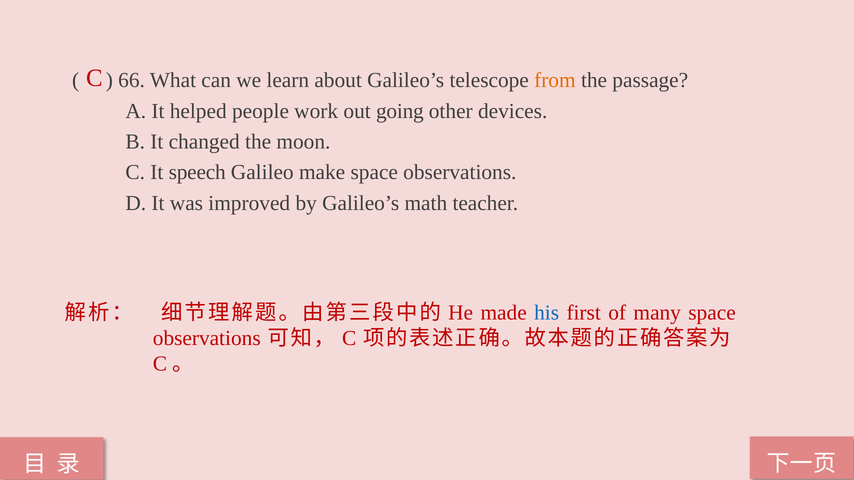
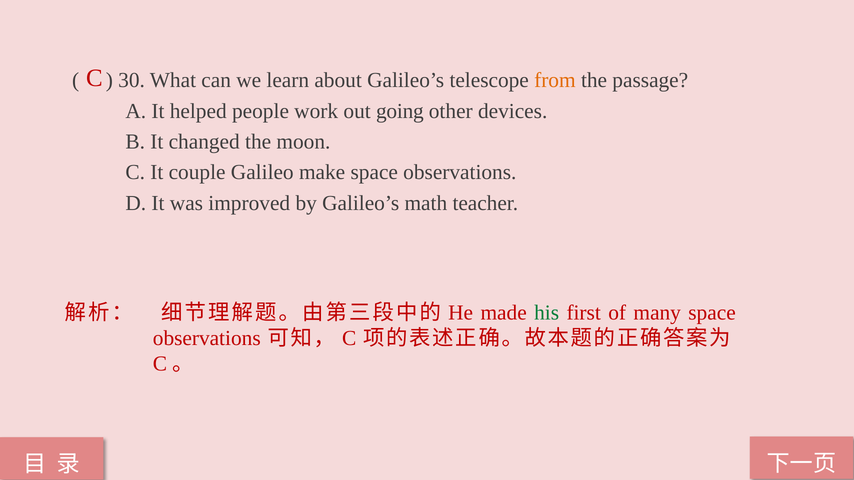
66: 66 -> 30
speech: speech -> couple
his colour: blue -> green
